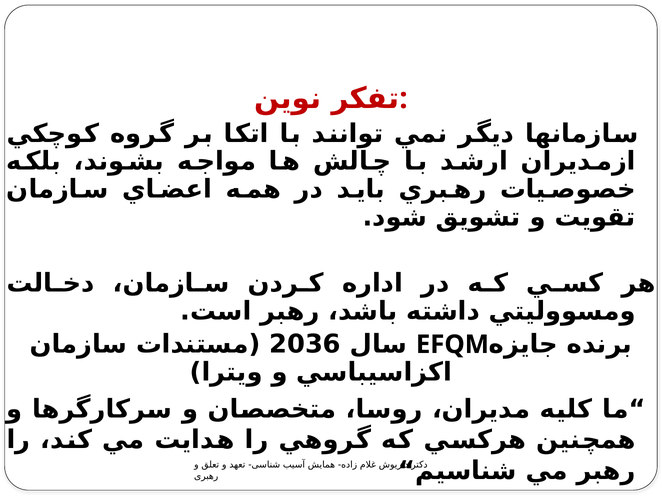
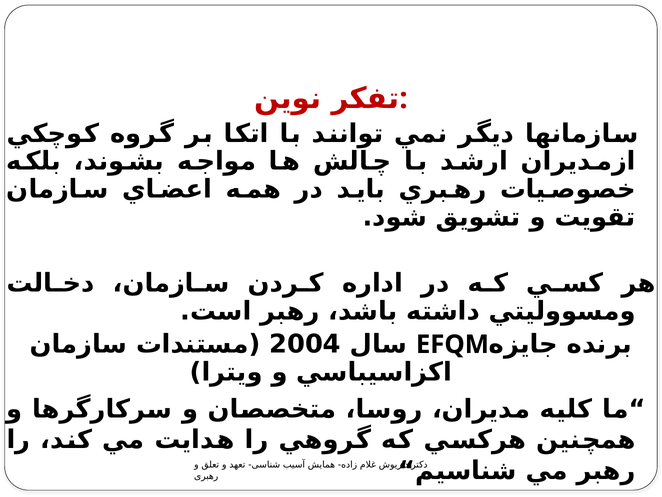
2036: 2036 -> 2004
